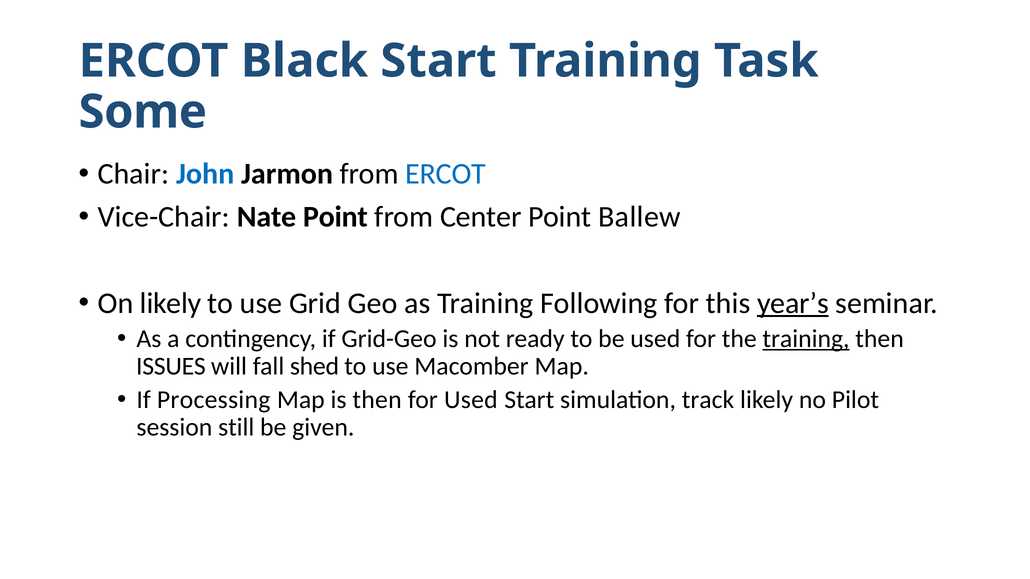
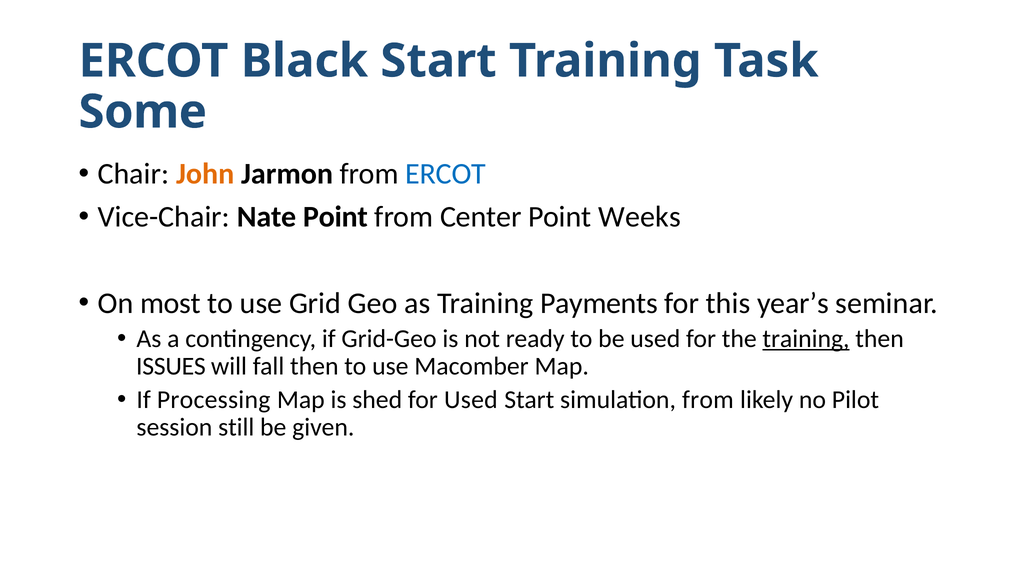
John colour: blue -> orange
Ballew: Ballew -> Weeks
On likely: likely -> most
Following: Following -> Payments
year’s underline: present -> none
fall shed: shed -> then
is then: then -> shed
simulation track: track -> from
